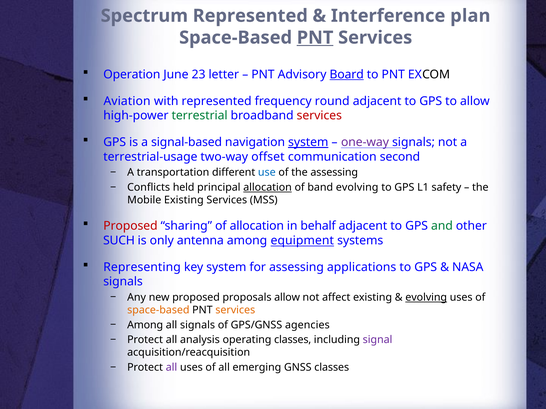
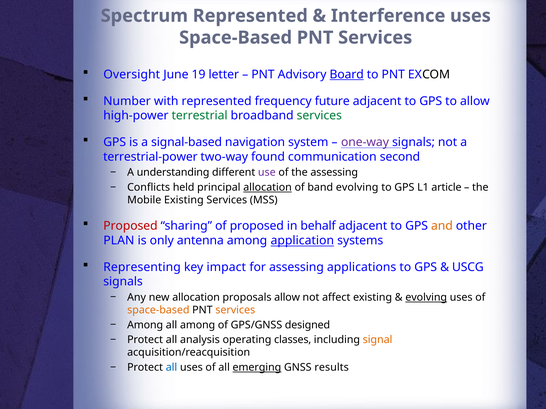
Interference plan: plan -> uses
PNT at (315, 38) underline: present -> none
Operation: Operation -> Oversight
23: 23 -> 19
Aviation: Aviation -> Number
round: round -> future
services at (319, 116) colour: red -> green
system at (308, 142) underline: present -> none
terrestrial-usage: terrestrial-usage -> terrestrial-power
offset: offset -> found
transportation: transportation -> understanding
use colour: blue -> purple
safety: safety -> article
of allocation: allocation -> proposed
and colour: green -> orange
SUCH: SUCH -> PLAN
equipment: equipment -> application
key system: system -> impact
NASA: NASA -> USCG
new proposed: proposed -> allocation
all signals: signals -> among
agencies: agencies -> designed
signal colour: purple -> orange
all at (171, 368) colour: purple -> blue
emerging underline: none -> present
GNSS classes: classes -> results
